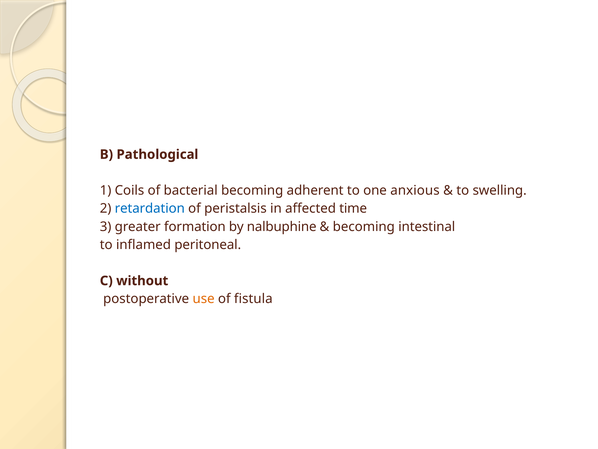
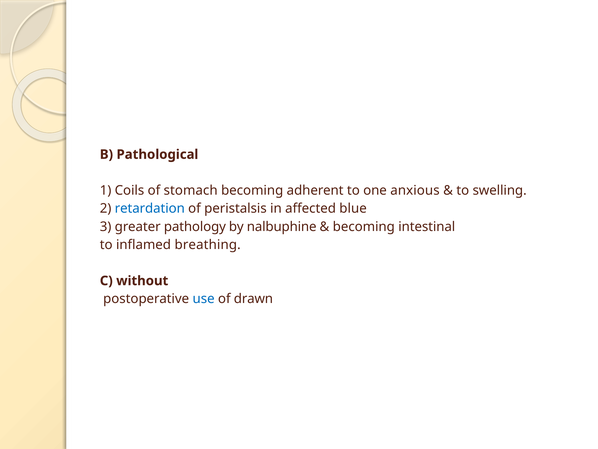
bacterial: bacterial -> stomach
time: time -> blue
formation: formation -> pathology
peritoneal: peritoneal -> breathing
use colour: orange -> blue
fistula: fistula -> drawn
